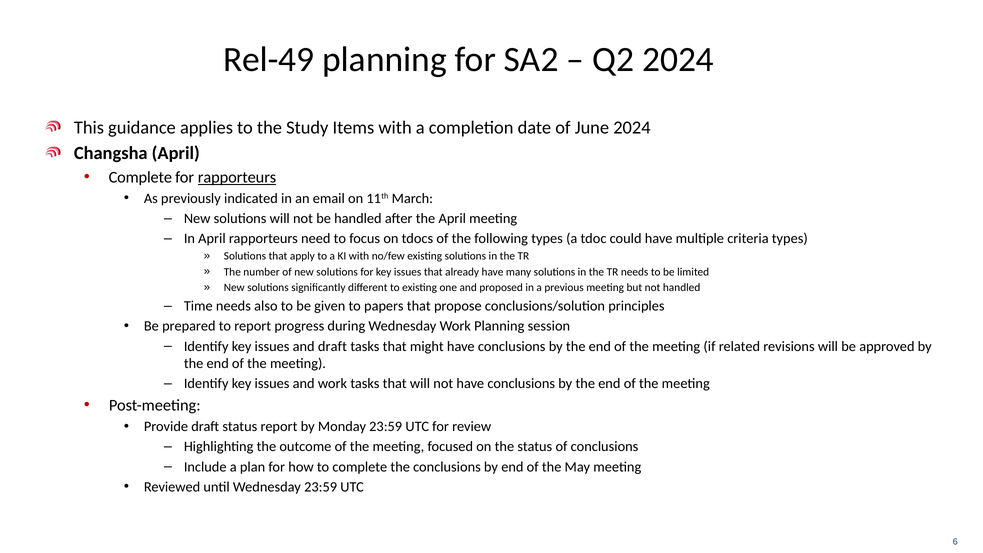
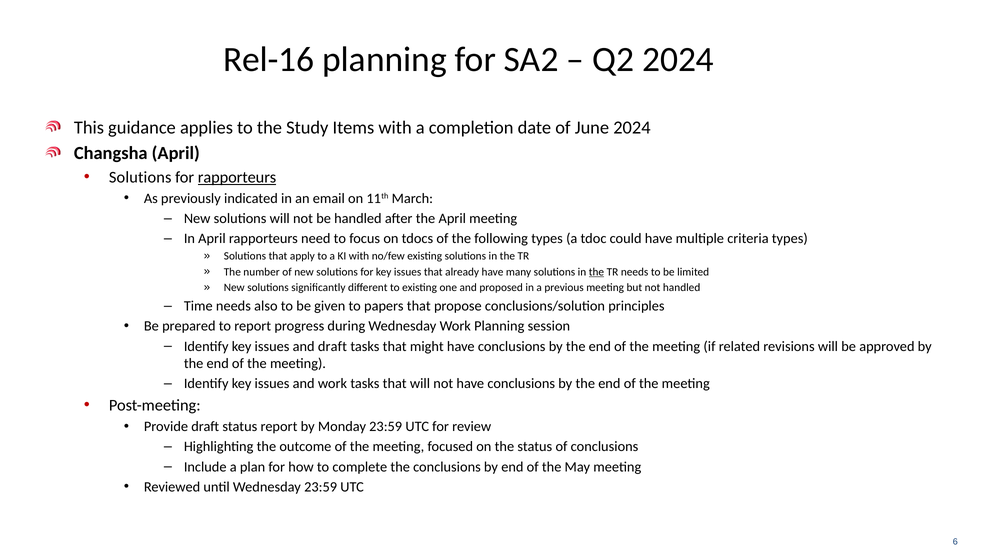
Rel-49: Rel-49 -> Rel-16
Complete at (140, 177): Complete -> Solutions
the at (596, 272) underline: none -> present
